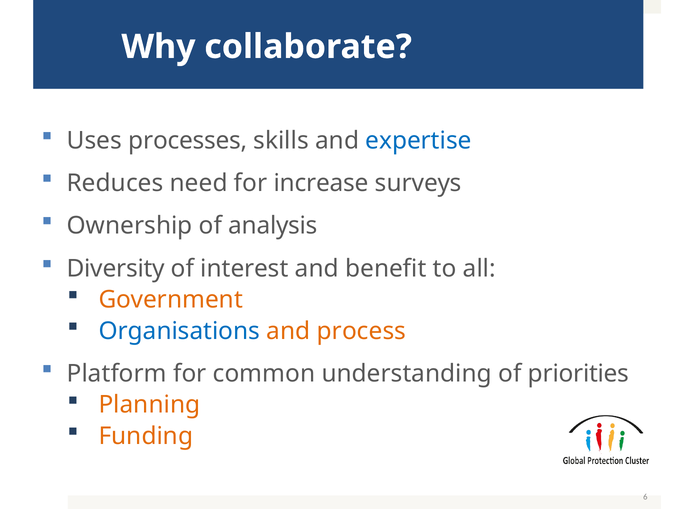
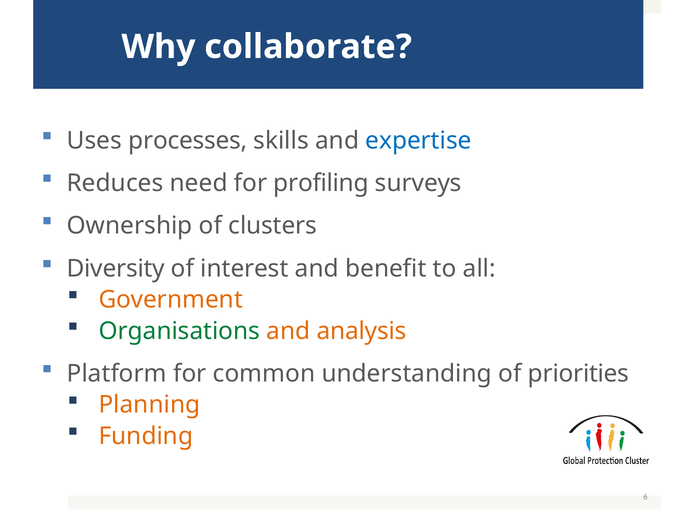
increase: increase -> profiling
analysis: analysis -> clusters
Organisations colour: blue -> green
process: process -> analysis
